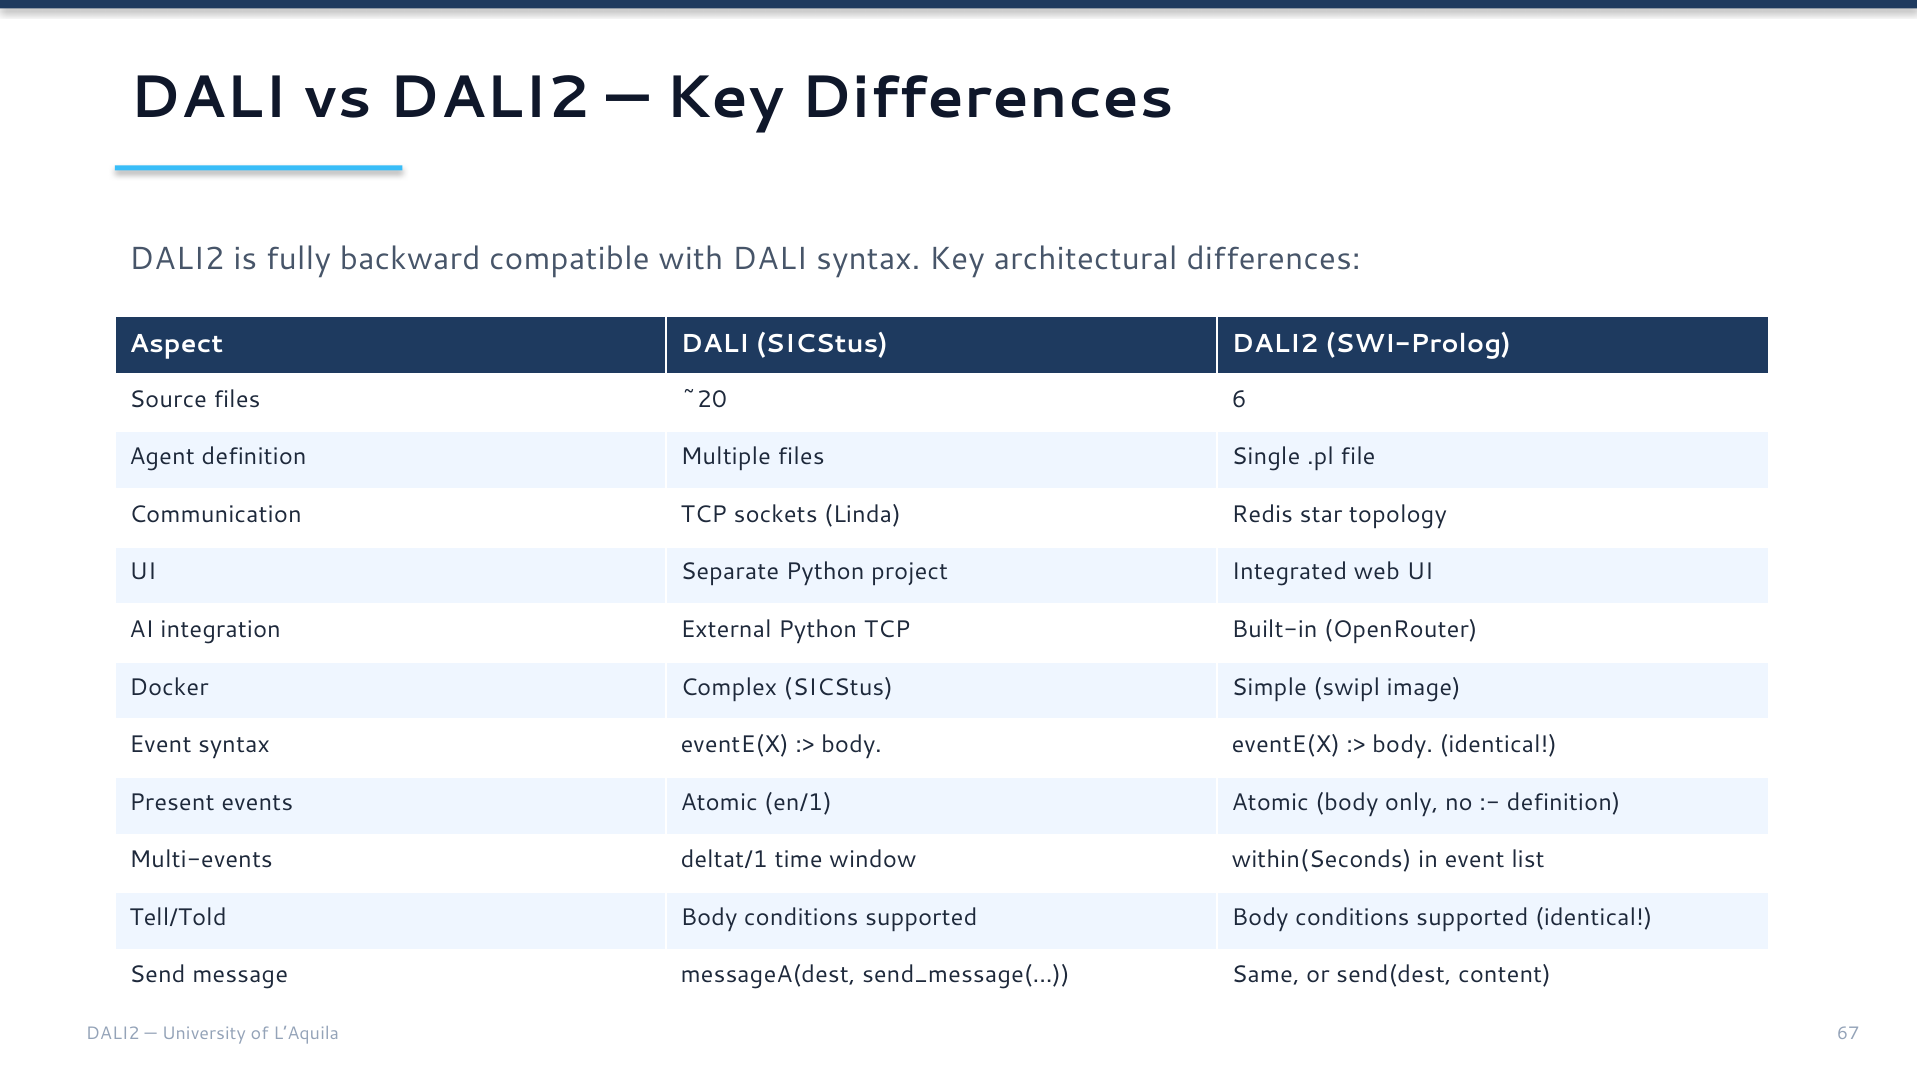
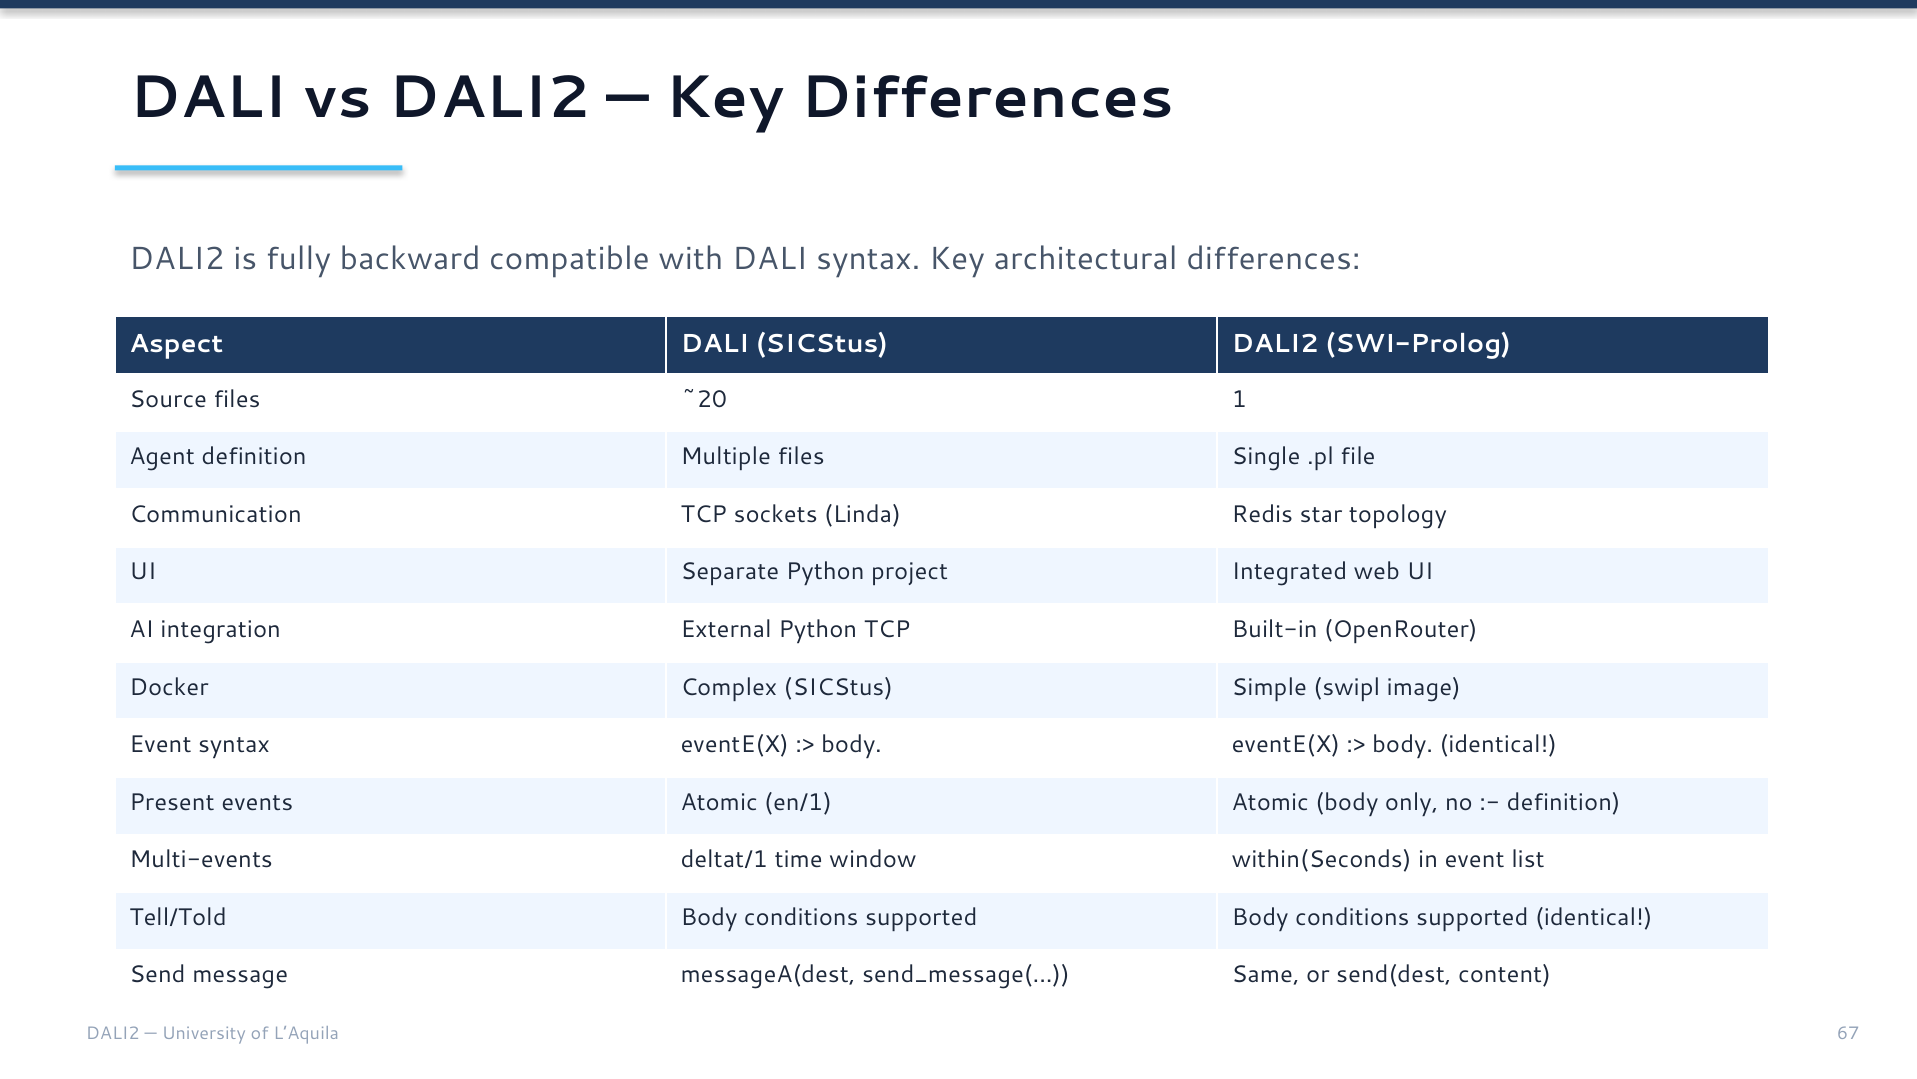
6: 6 -> 1
